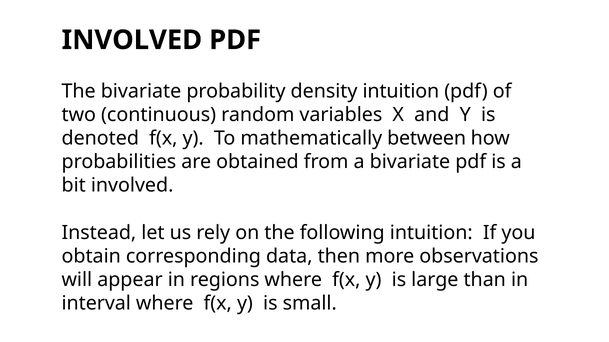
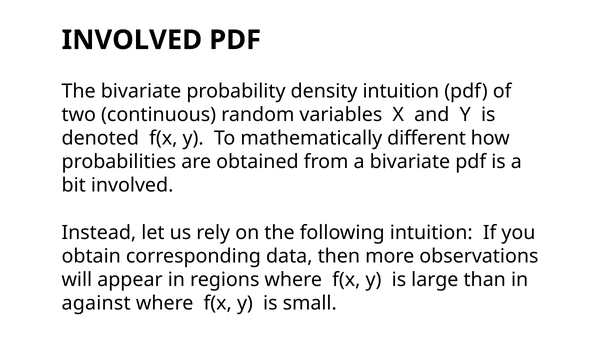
between: between -> different
interval: interval -> against
